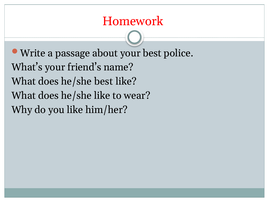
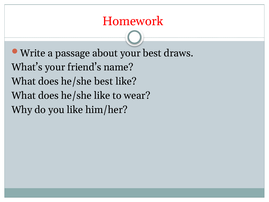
police: police -> draws
